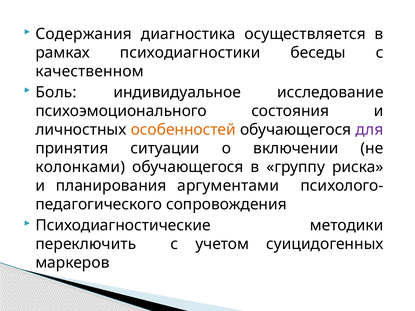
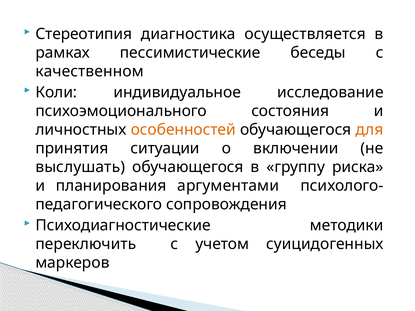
Содержания: Содержания -> Стереотипия
психодиагностики: психодиагностики -> пессимистические
Боль: Боль -> Коли
для colour: purple -> orange
колонками: колонками -> выслушать
